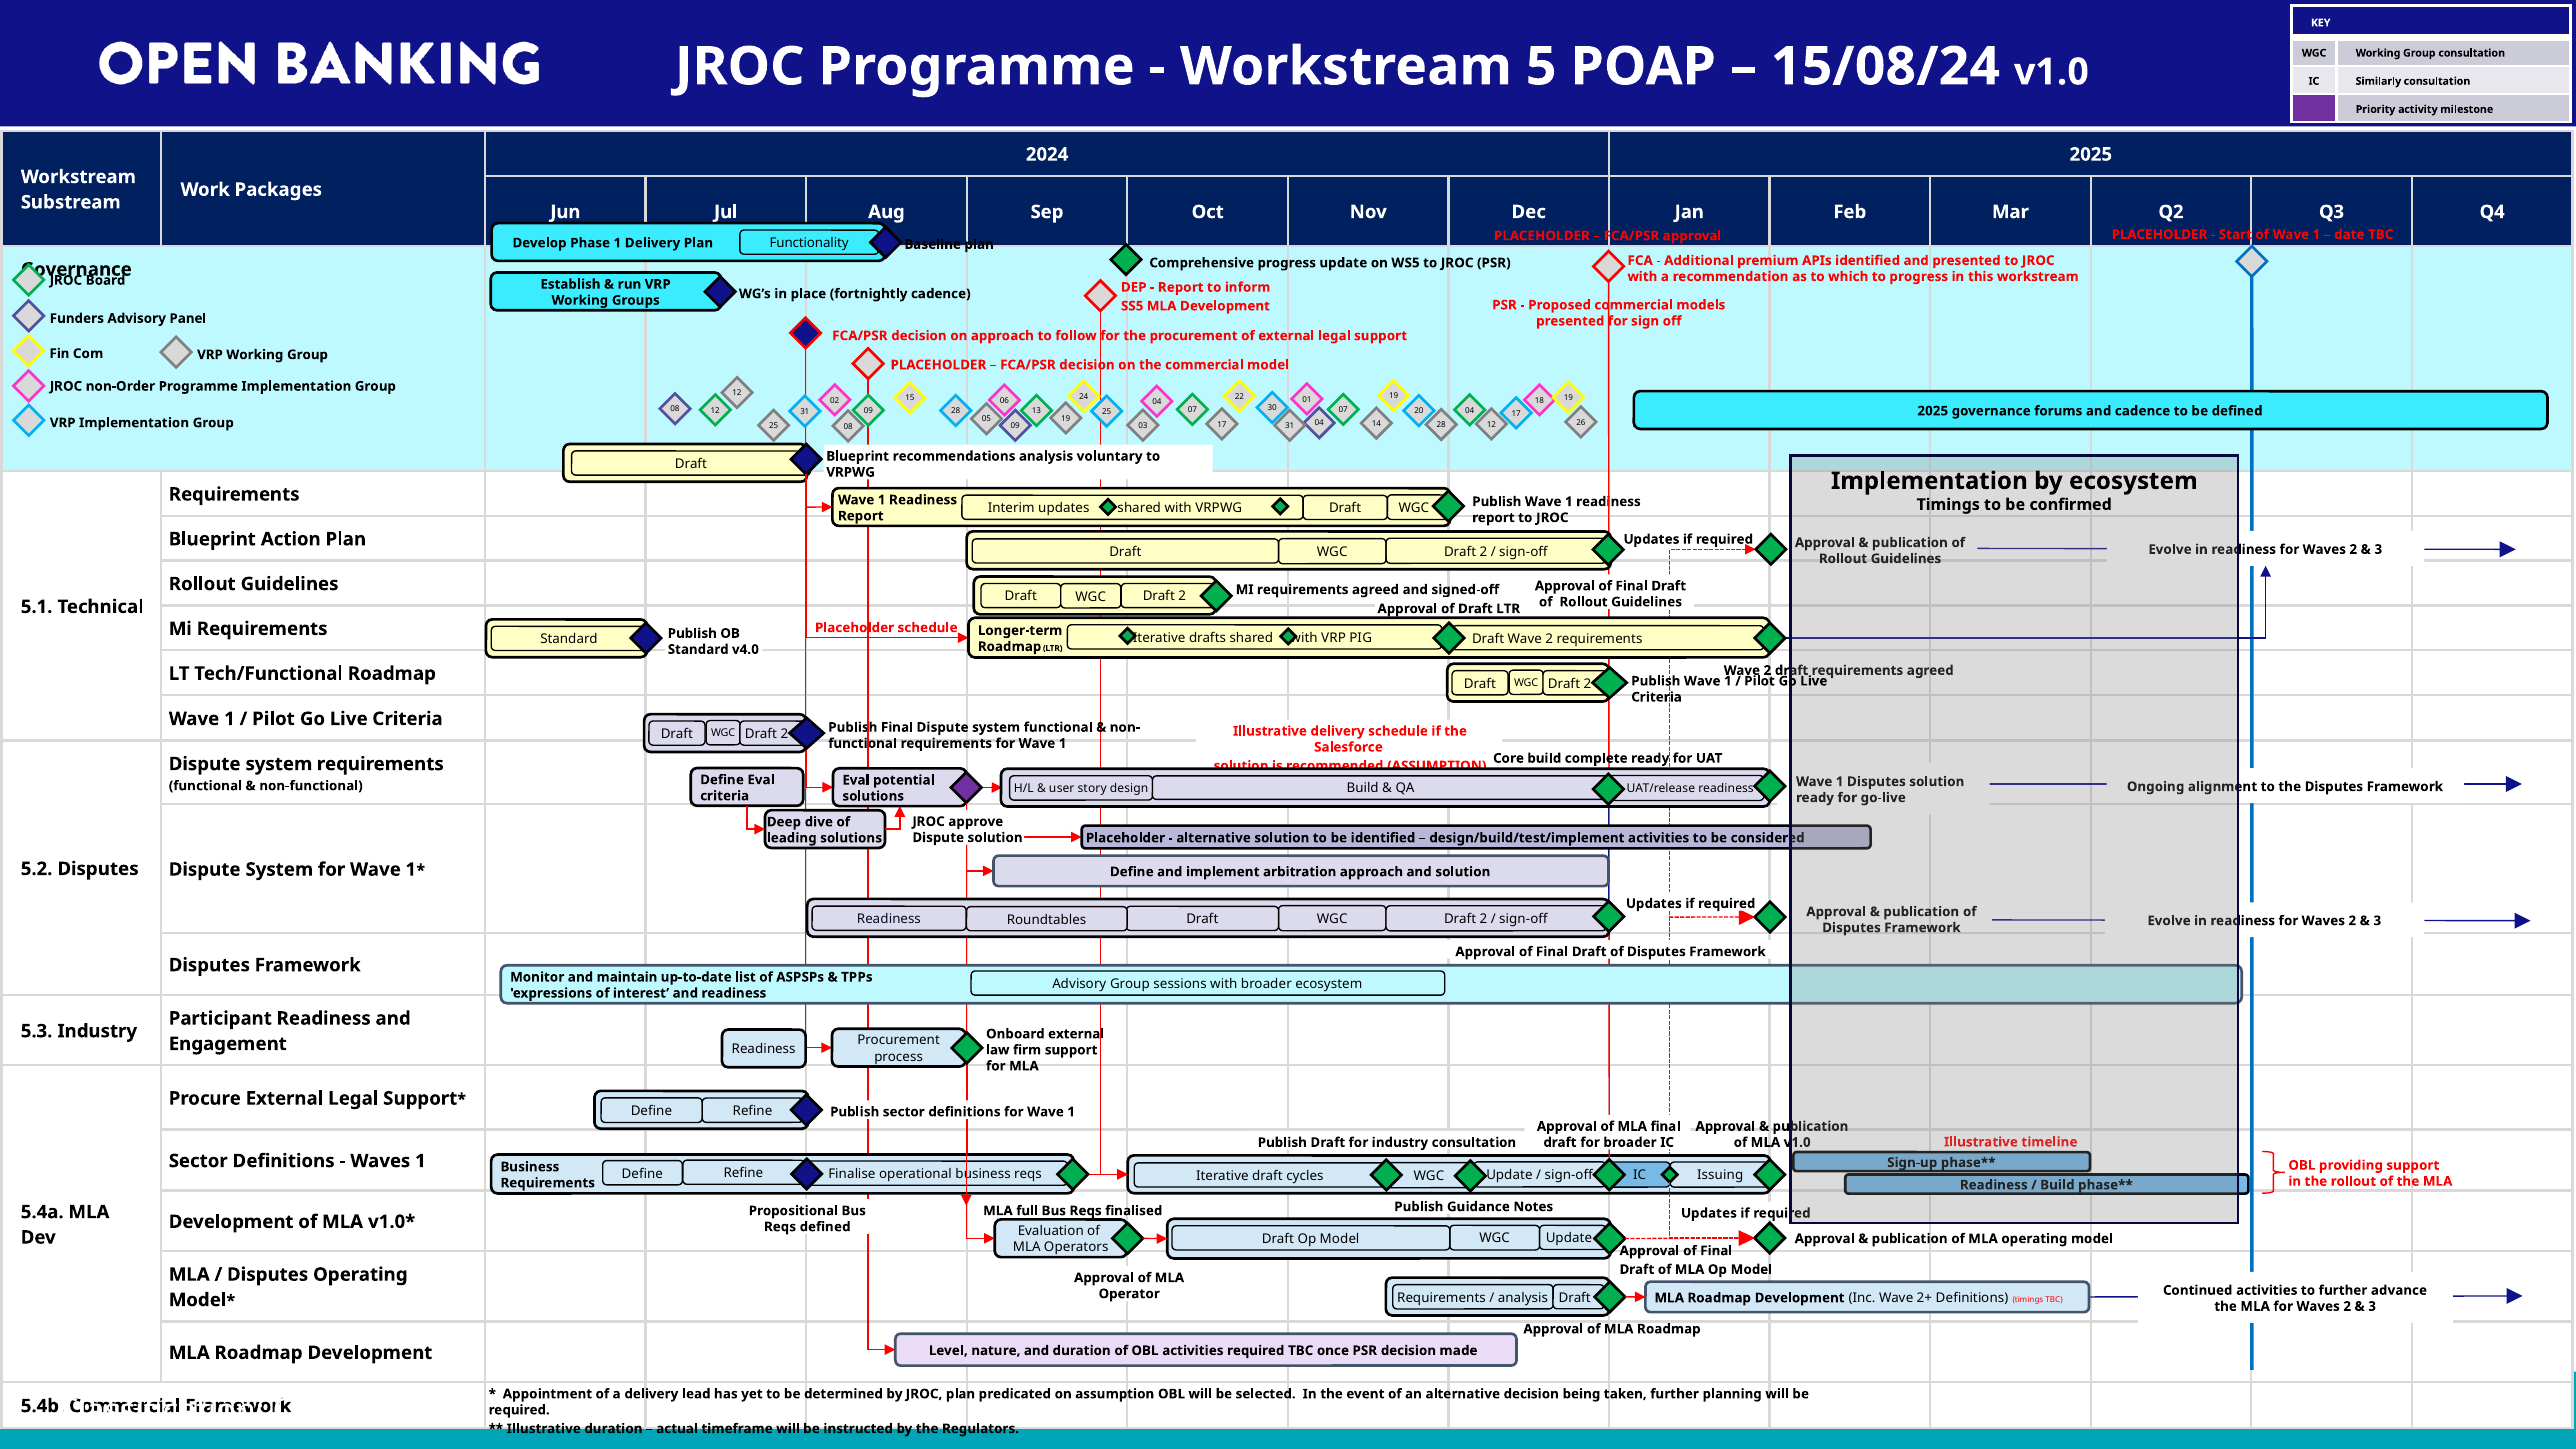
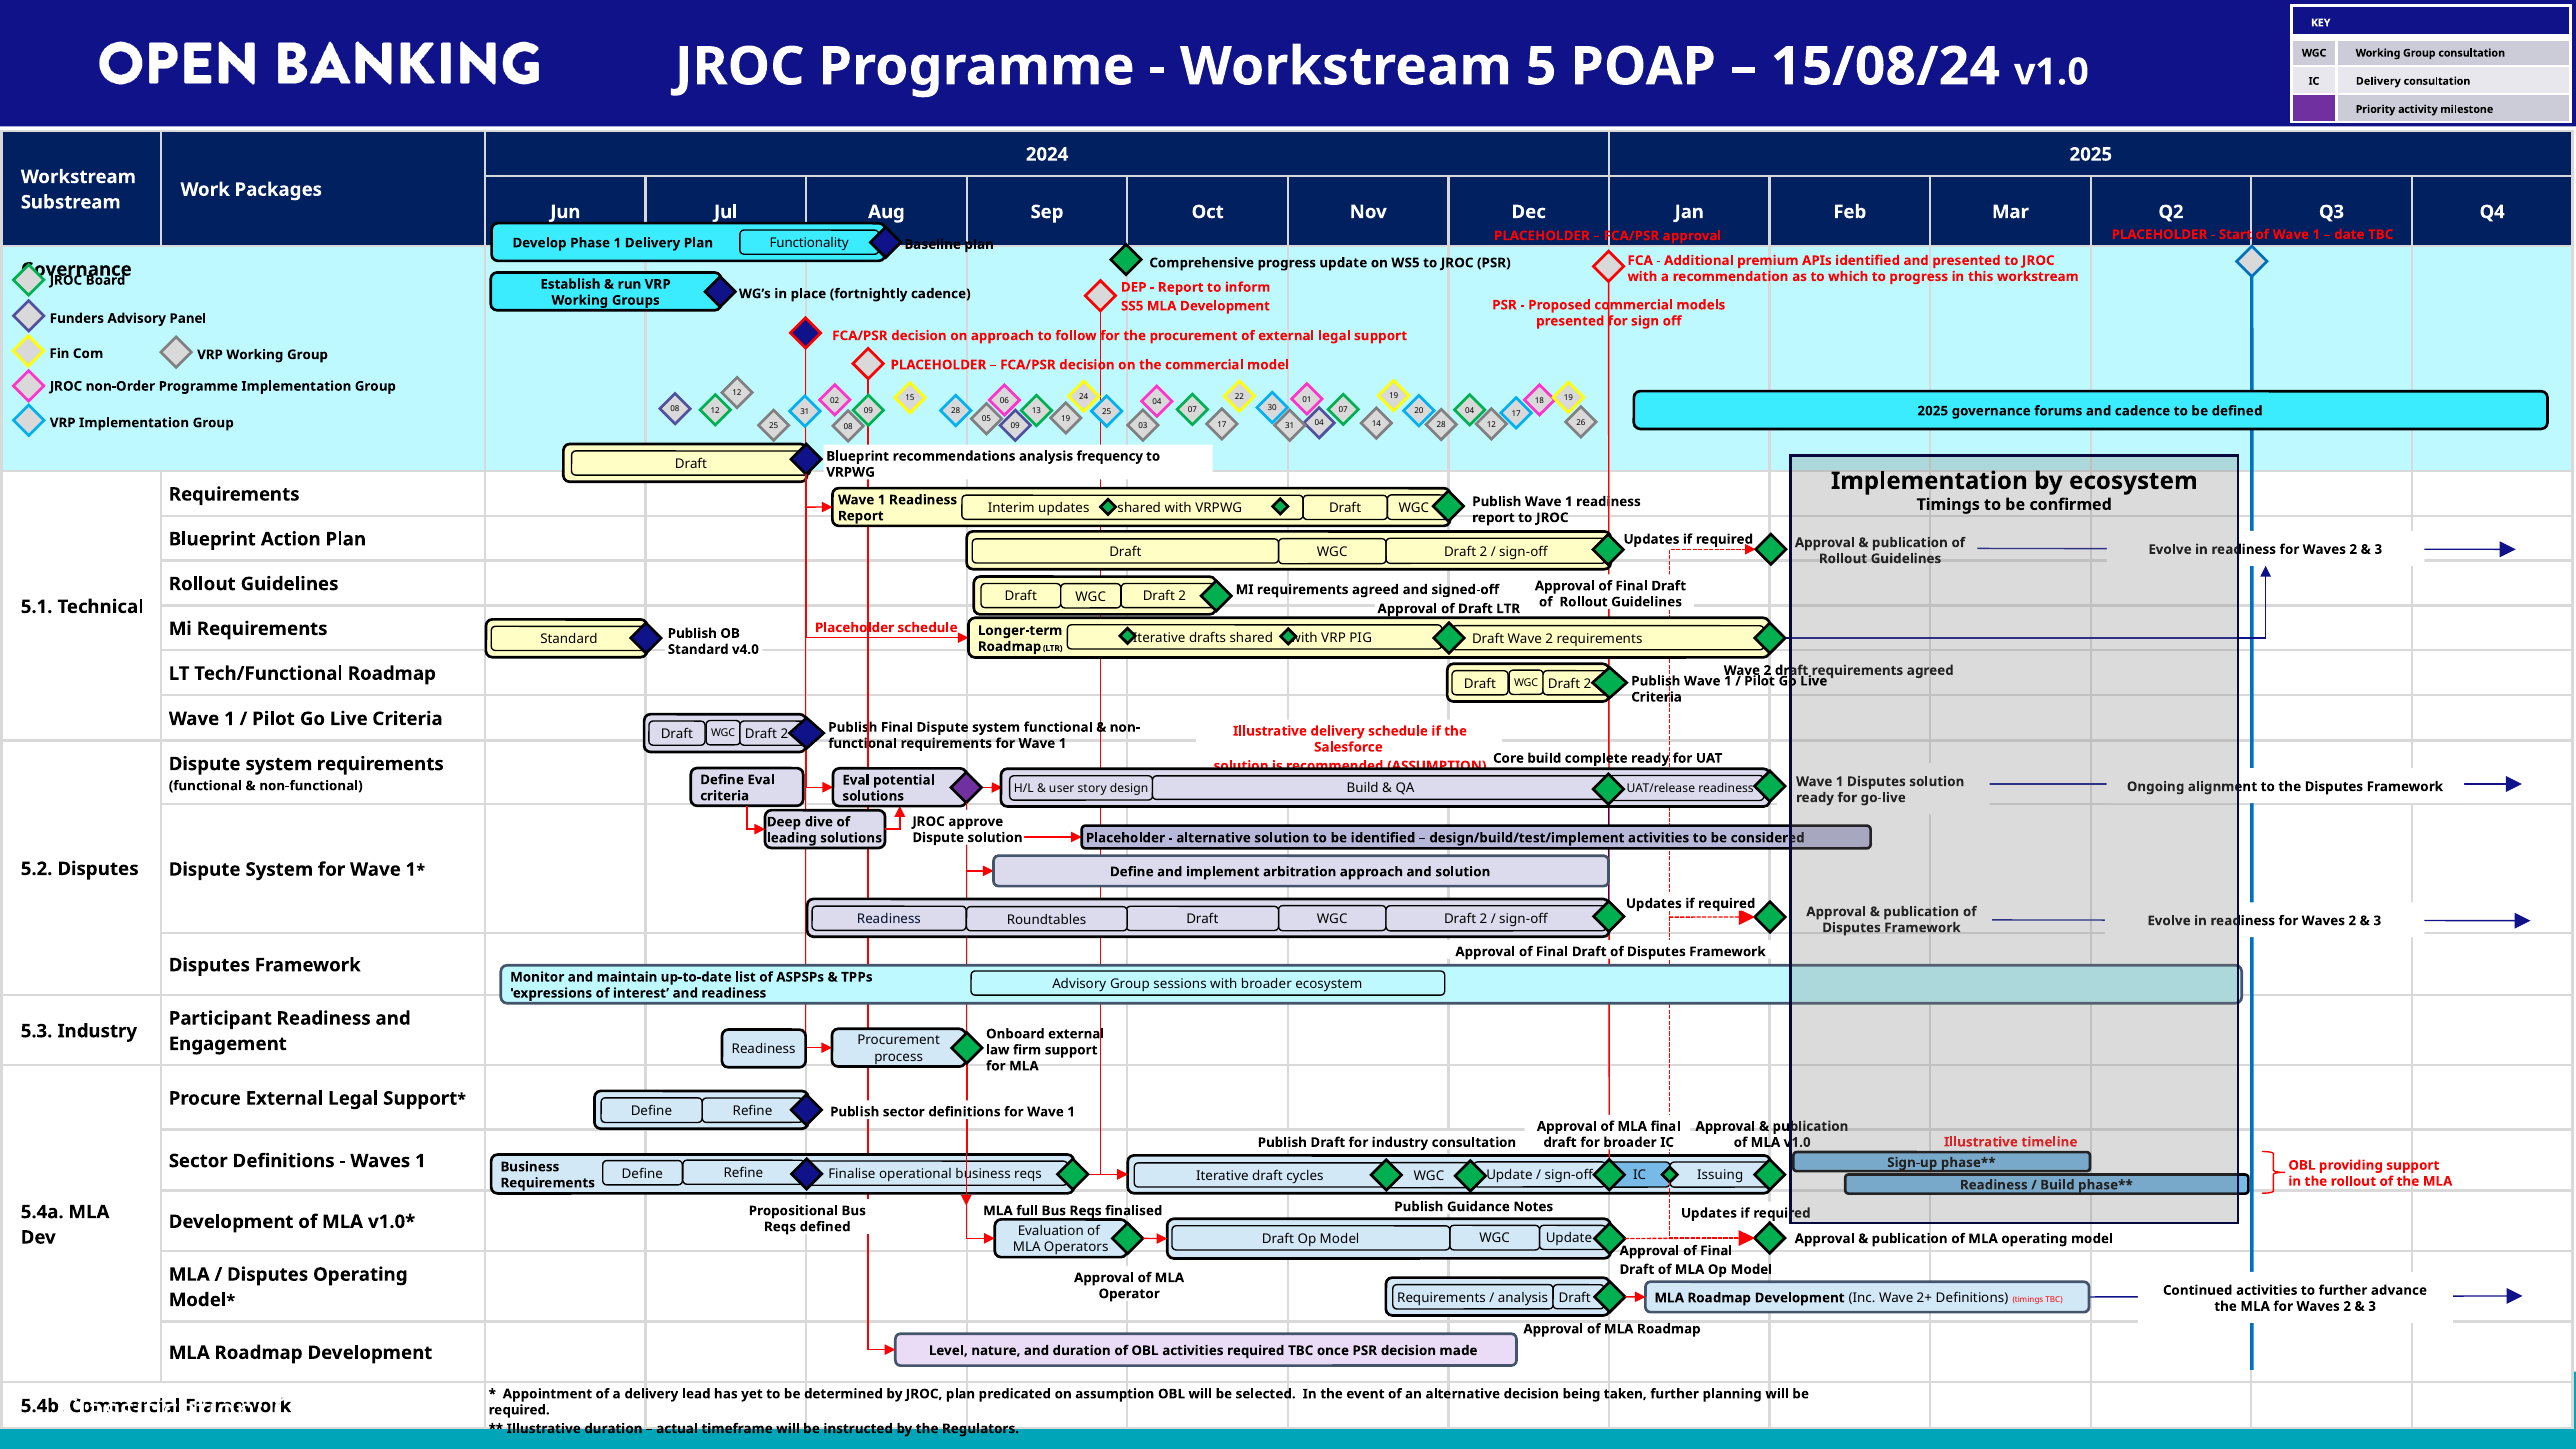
IC Similarly: Similarly -> Delivery
voluntary: voluntary -> frequency
